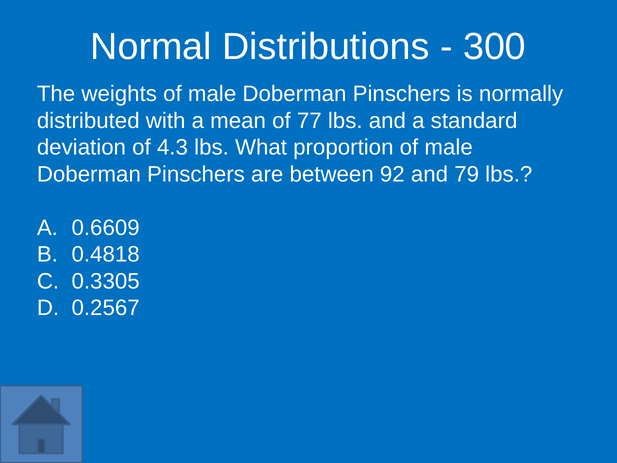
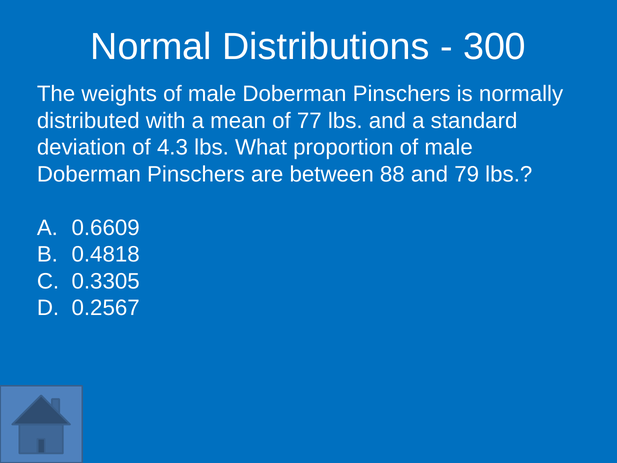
92: 92 -> 88
